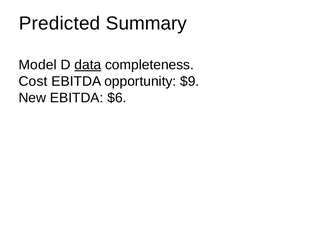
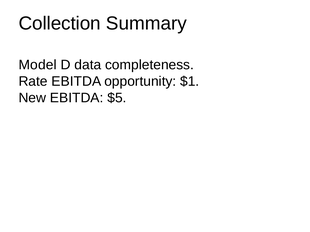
Predicted: Predicted -> Collection
data underline: present -> none
Cost: Cost -> Rate
$9: $9 -> $1
$6: $6 -> $5
